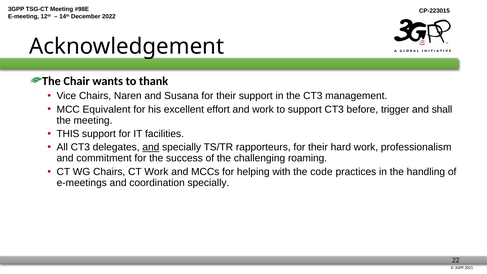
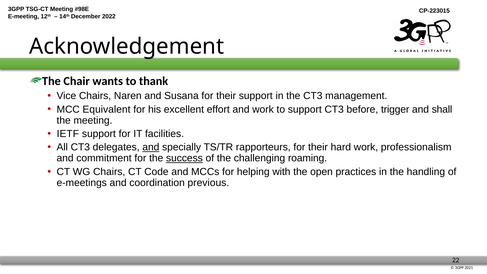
THIS: THIS -> IETF
success underline: none -> present
CT Work: Work -> Code
code: code -> open
coordination specially: specially -> previous
